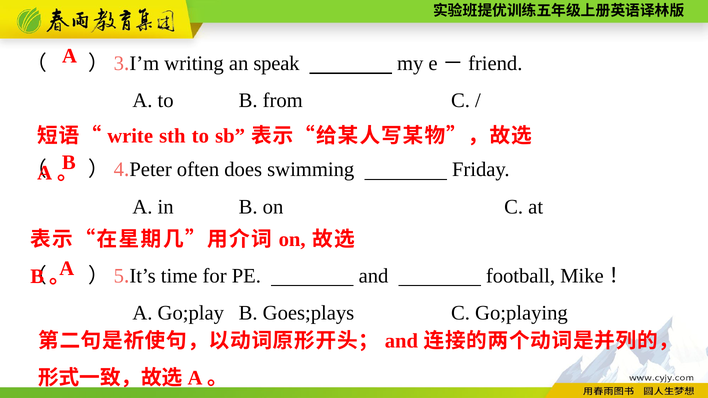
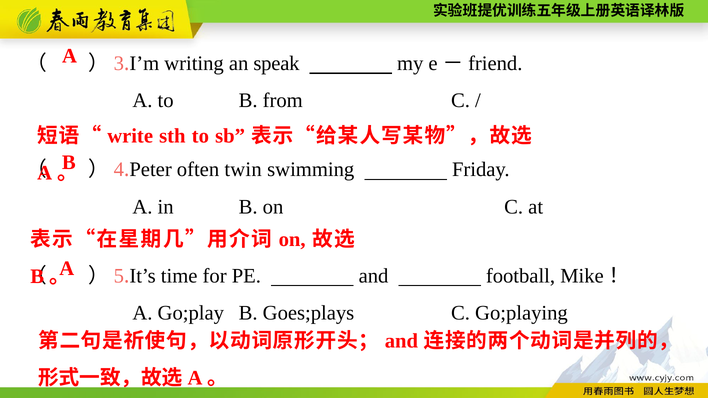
does: does -> twin
